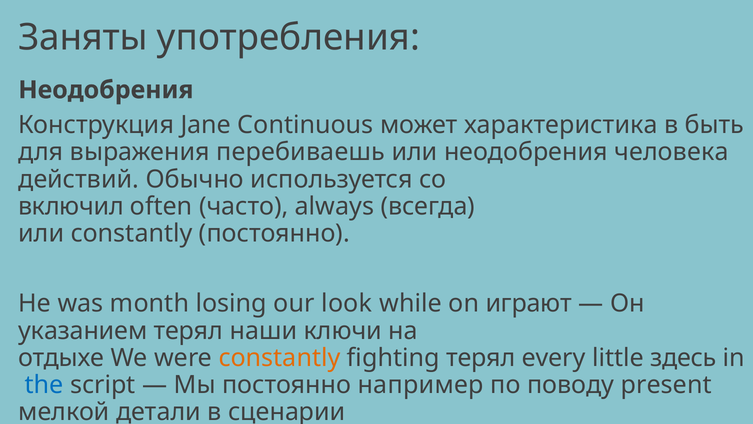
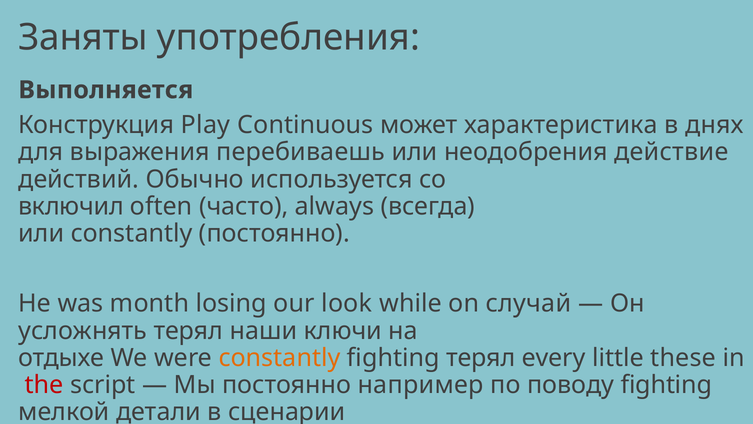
Неодобрения at (106, 90): Неодобрения -> Выполняется
Jane: Jane -> Play
быть: быть -> днях
человека: человека -> действие
играют: играют -> случай
указанием: указанием -> усложнять
здесь: здесь -> these
the colour: blue -> red
поводу present: present -> fighting
